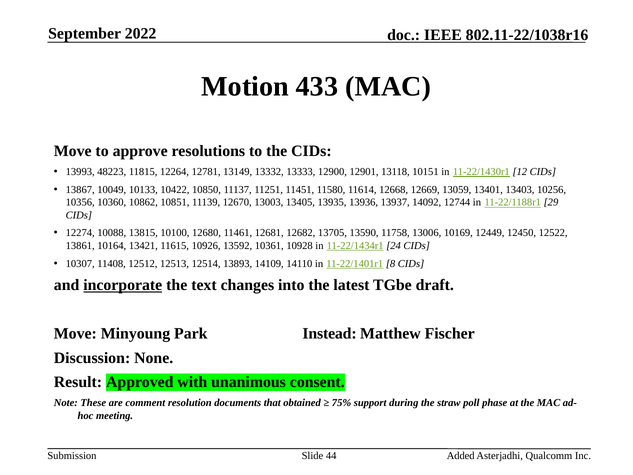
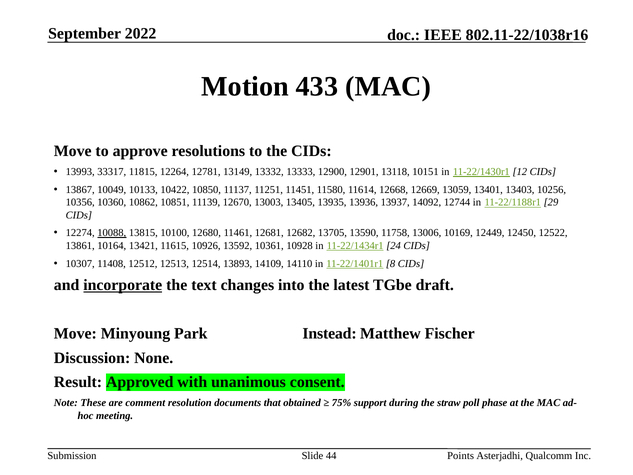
48223: 48223 -> 33317
10088 underline: none -> present
Added: Added -> Points
